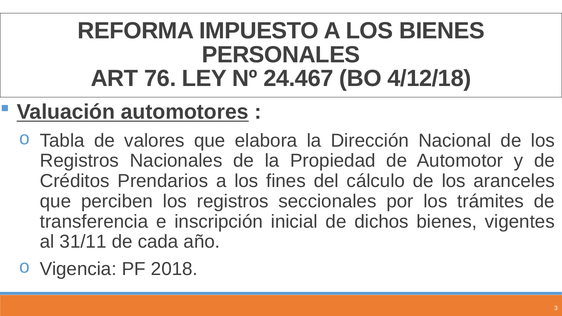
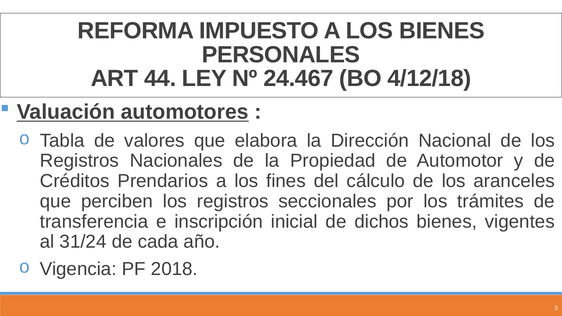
76: 76 -> 44
31/11: 31/11 -> 31/24
